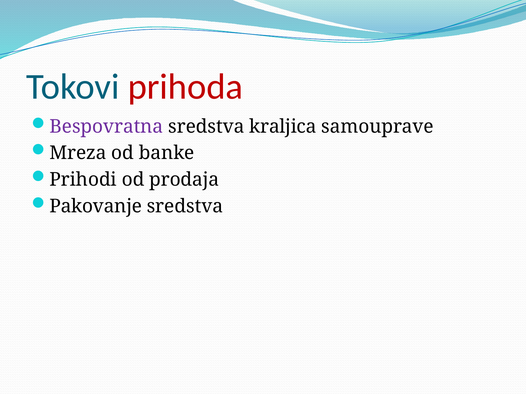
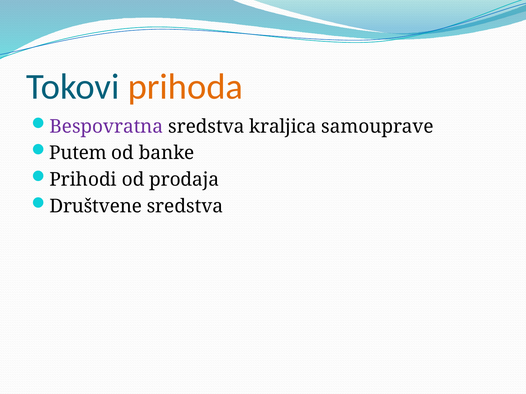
prihoda colour: red -> orange
Mreza: Mreza -> Putem
Pakovanje: Pakovanje -> Društvene
